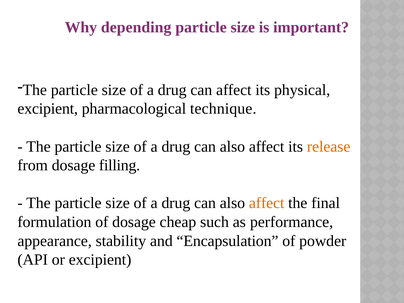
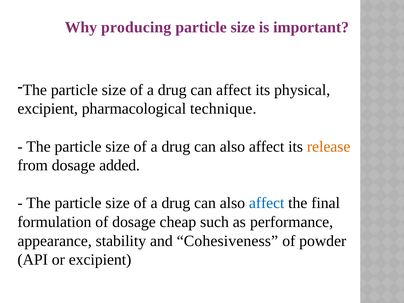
depending: depending -> producing
filling: filling -> added
affect at (267, 203) colour: orange -> blue
Encapsulation: Encapsulation -> Cohesiveness
